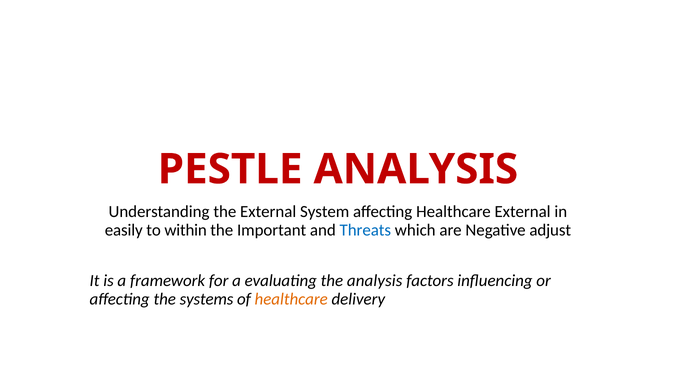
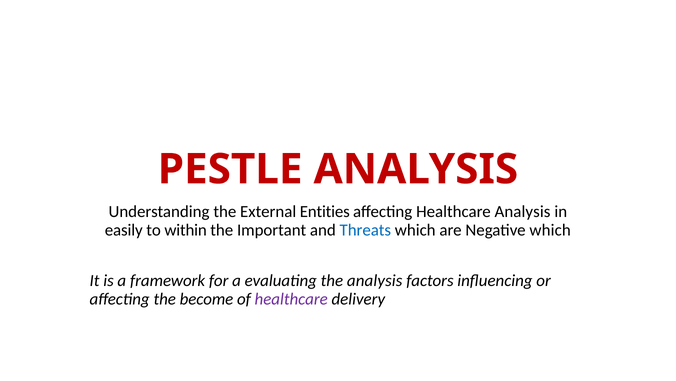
System: System -> Entities
Healthcare External: External -> Analysis
Negative adjust: adjust -> which
systems: systems -> become
healthcare at (291, 298) colour: orange -> purple
